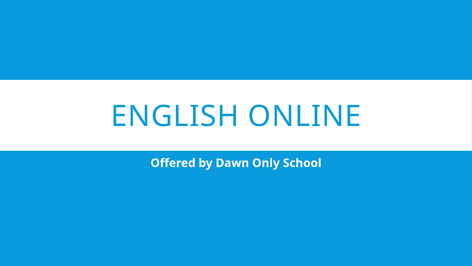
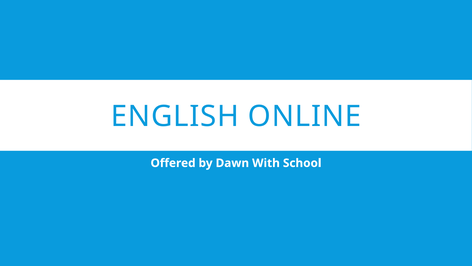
Only: Only -> With
